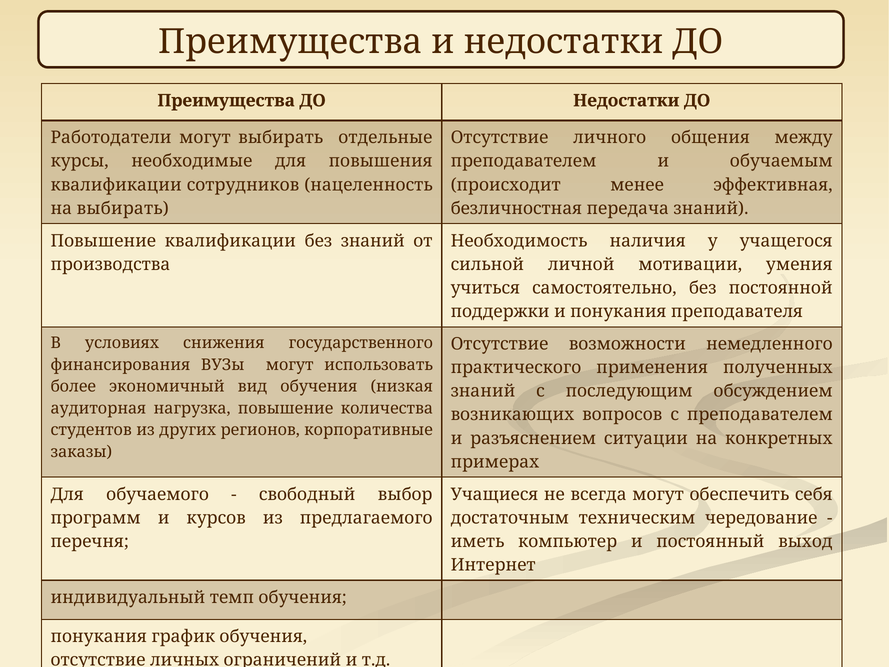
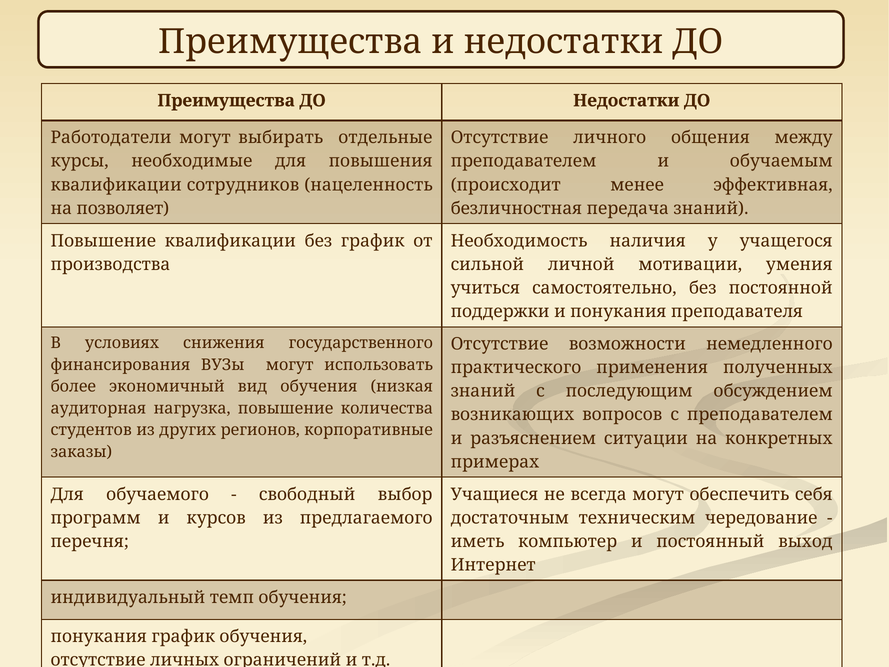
на выбирать: выбирать -> позволяет
без знаний: знаний -> график
